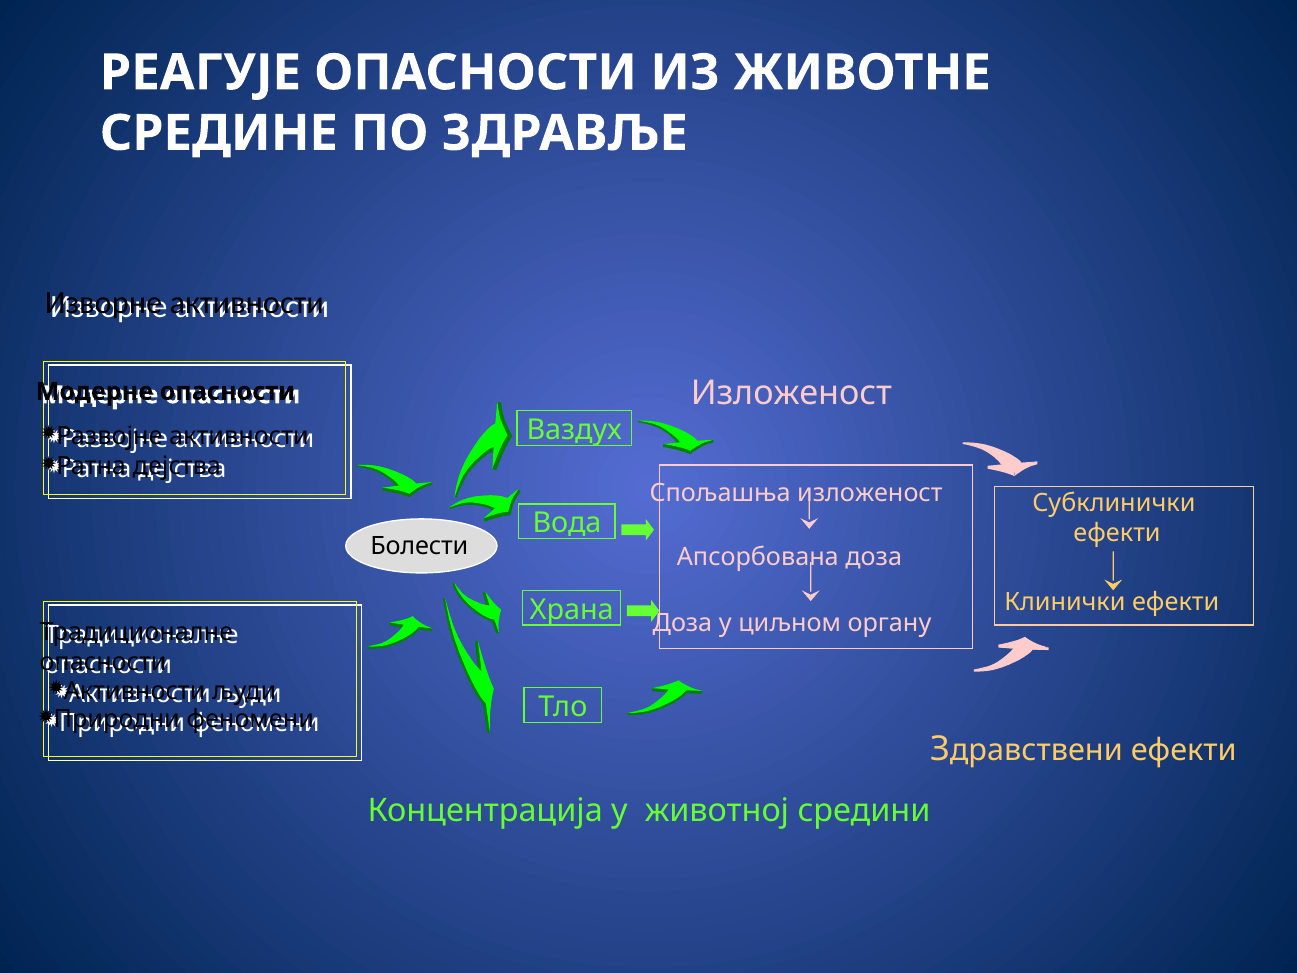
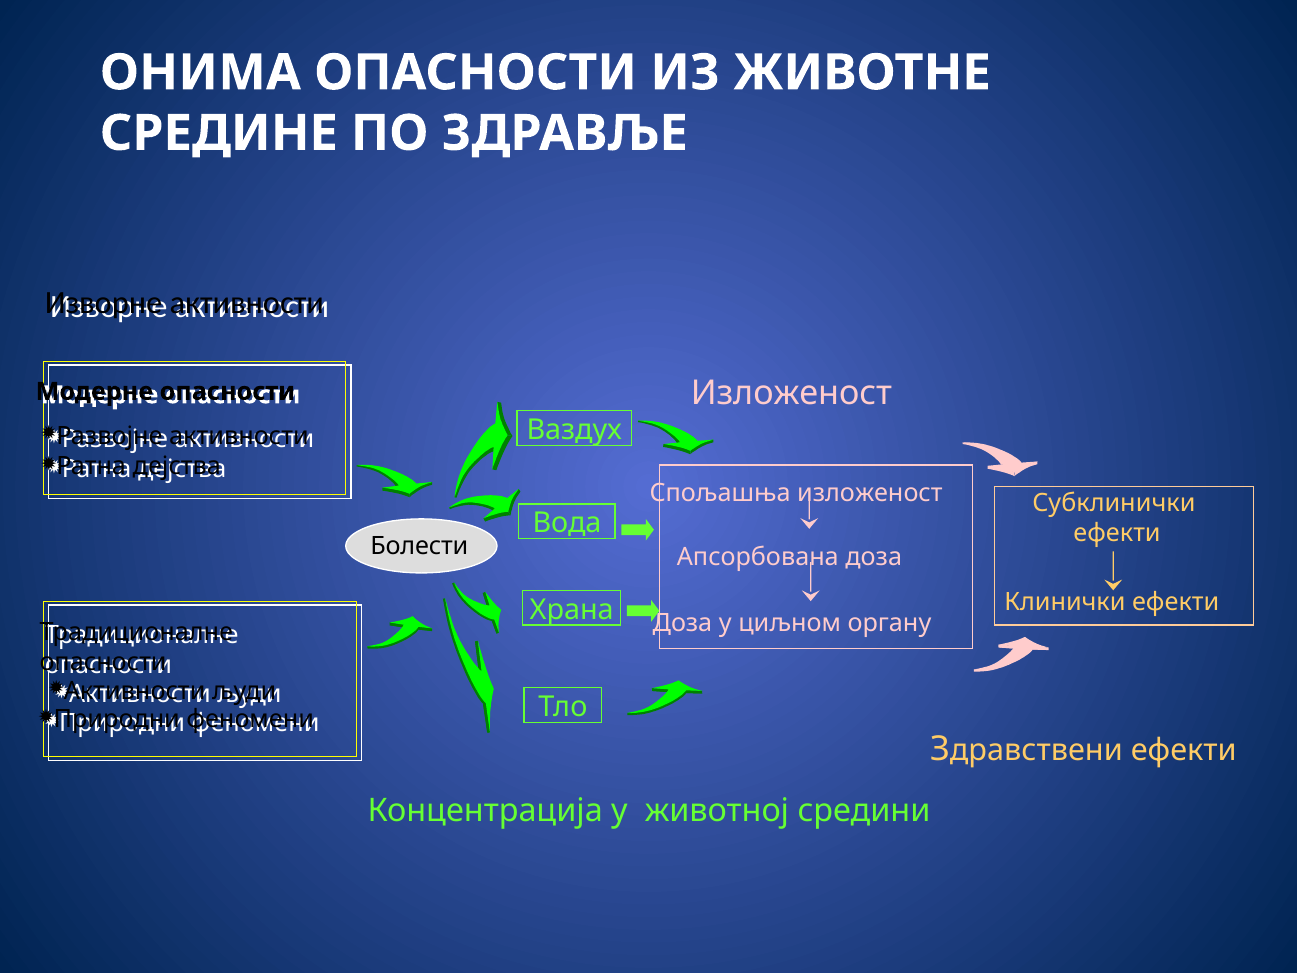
РЕАГУЈЕ: РЕАГУЈЕ -> ОНИМА
